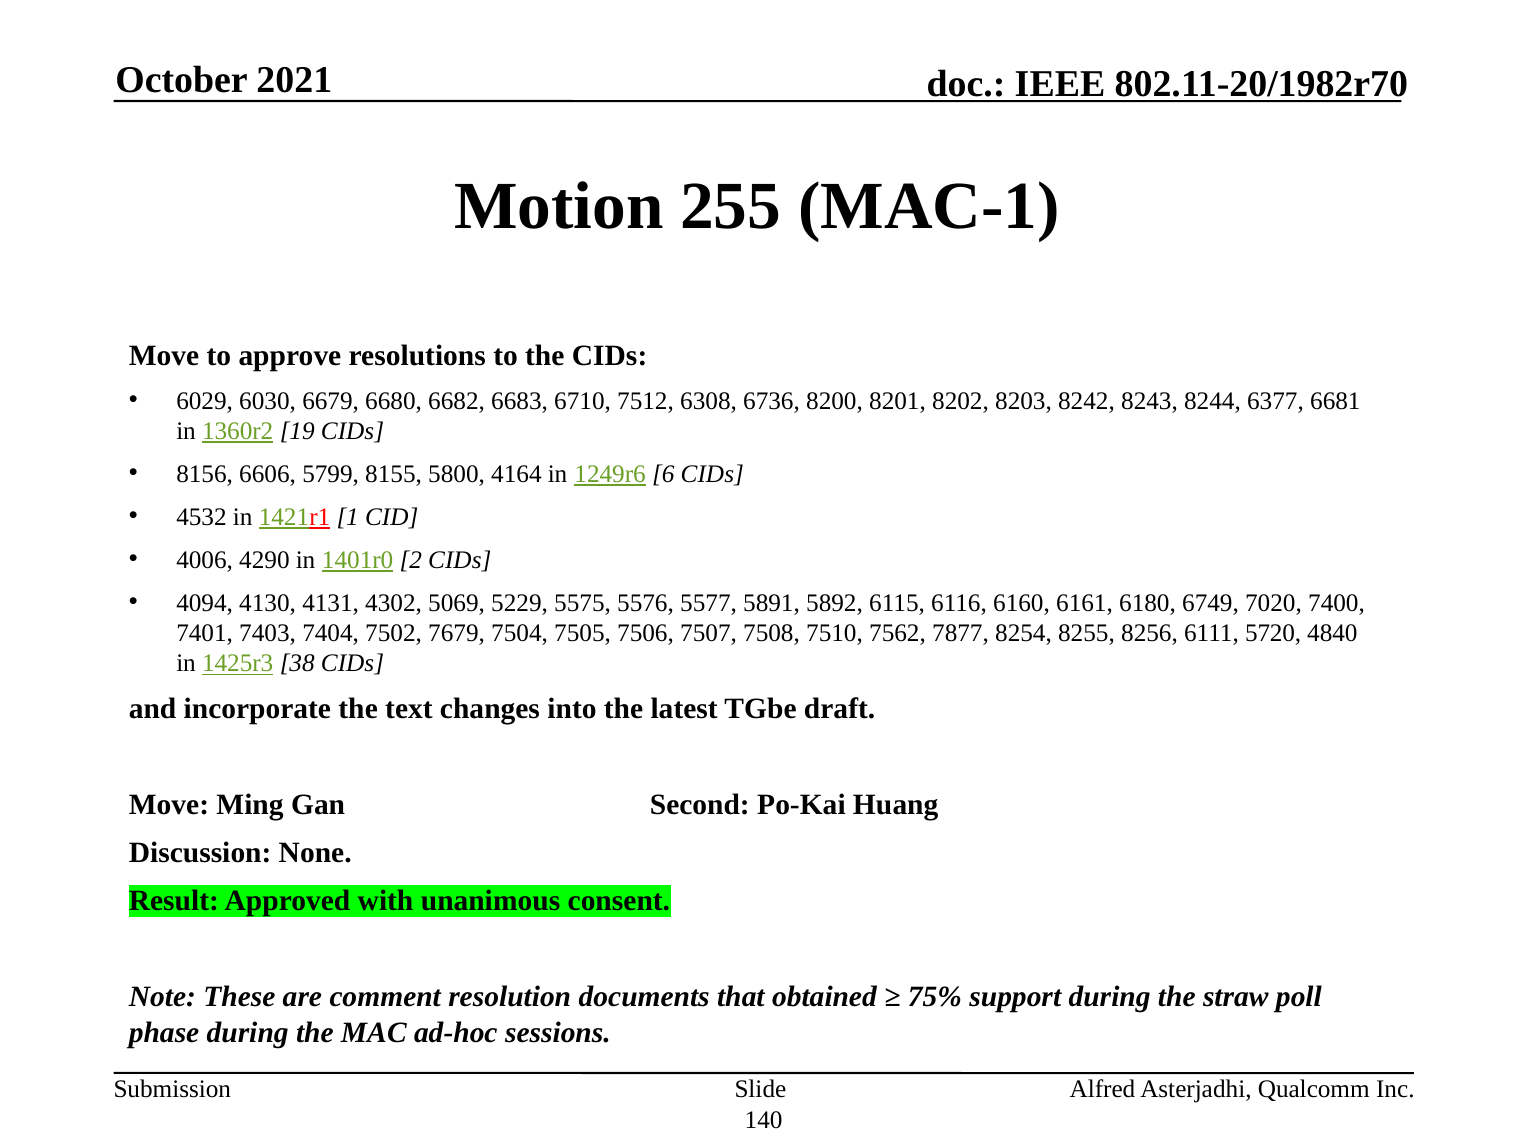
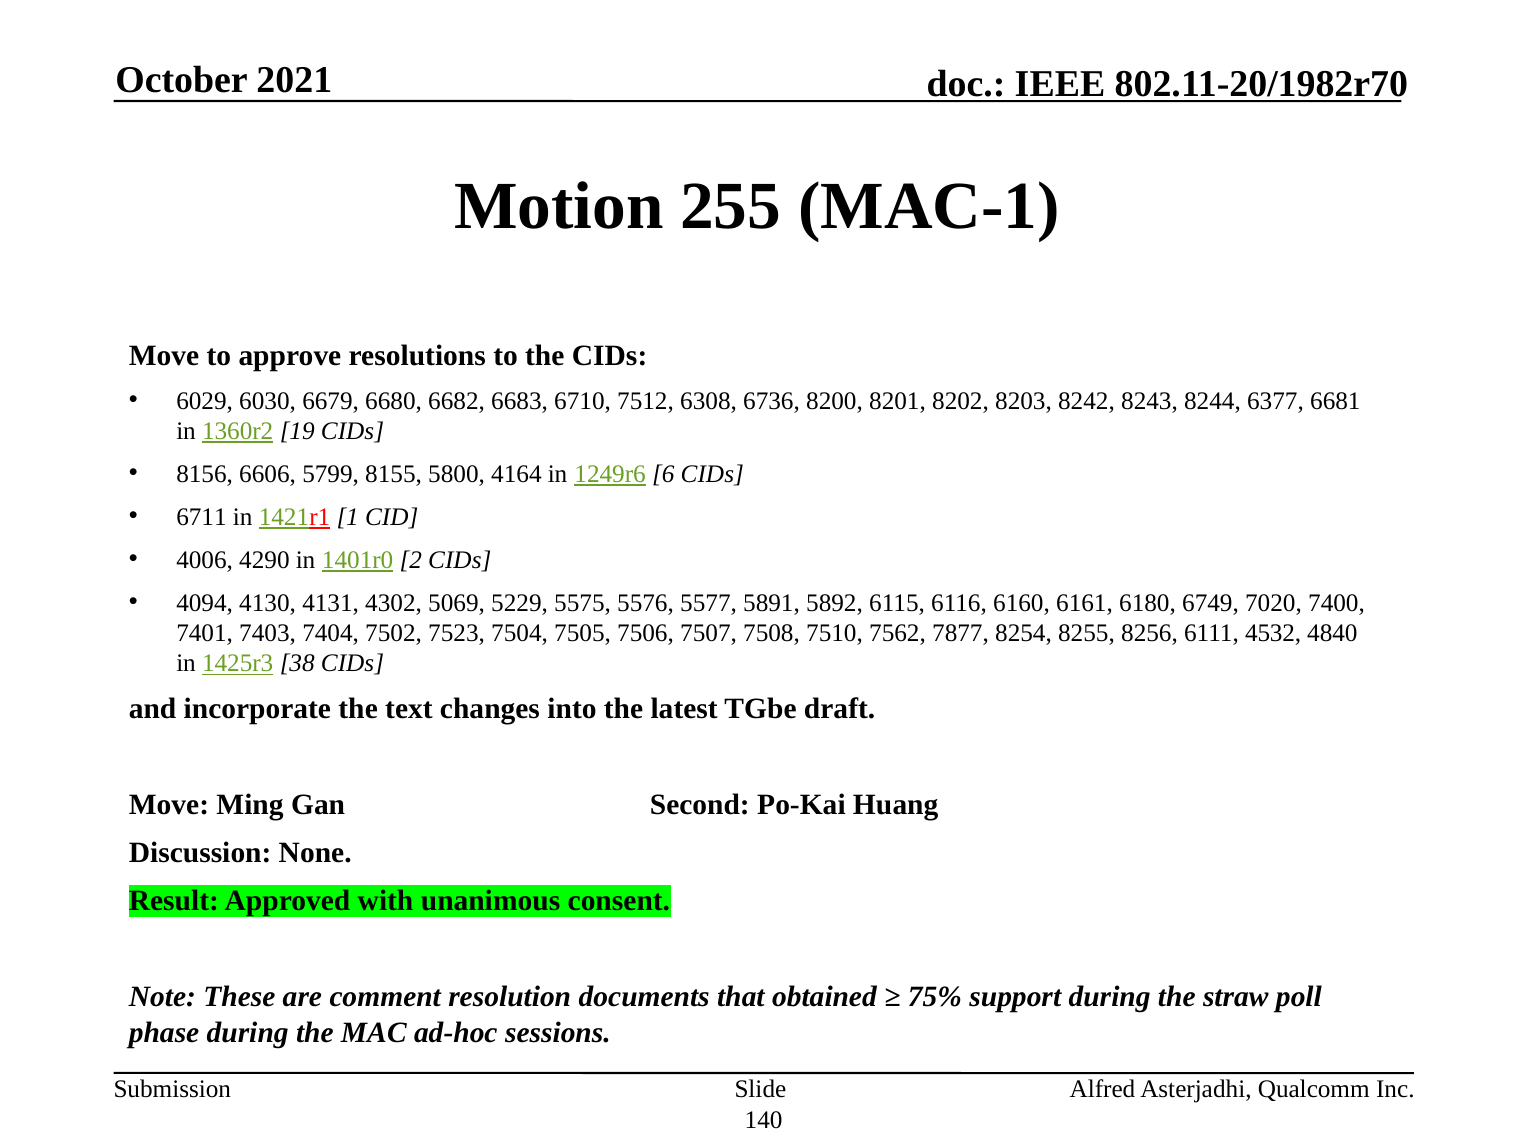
4532: 4532 -> 6711
7679: 7679 -> 7523
5720: 5720 -> 4532
